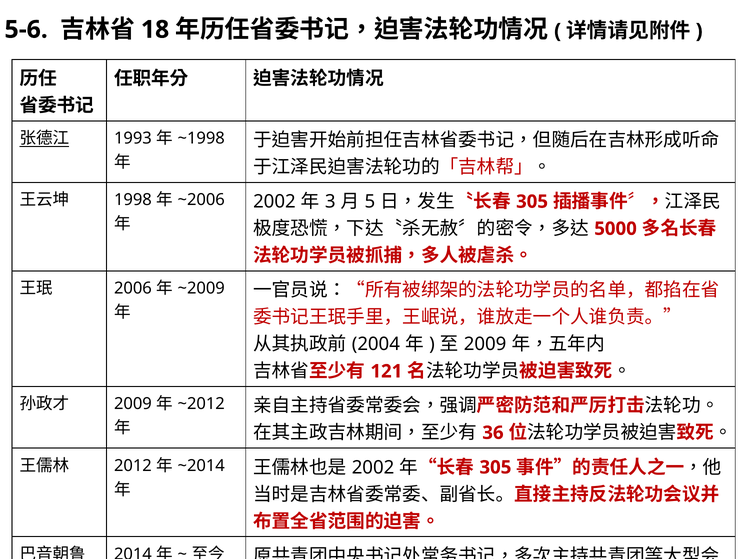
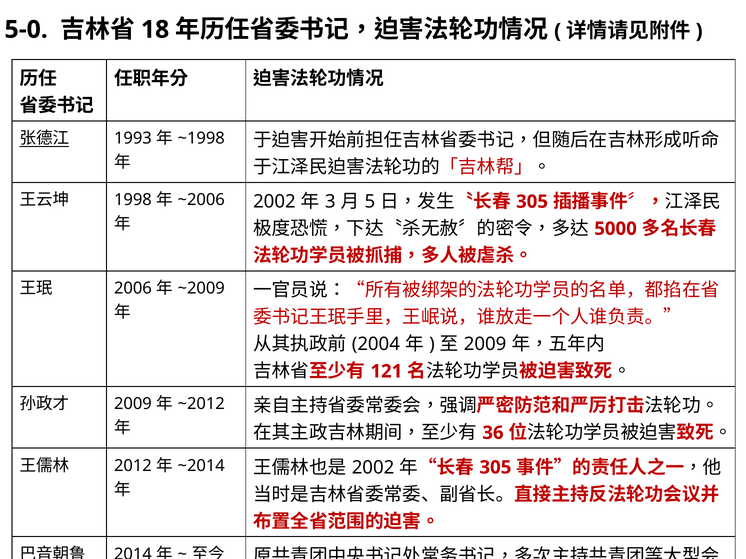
5-6: 5-6 -> 5-0
